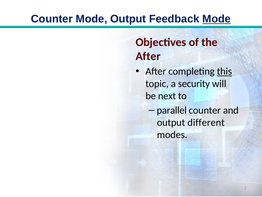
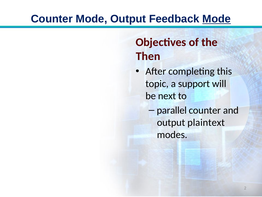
After at (148, 56): After -> Then
this underline: present -> none
security: security -> support
different: different -> plaintext
